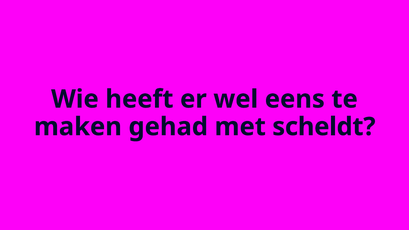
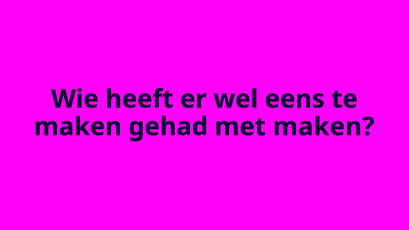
met scheldt: scheldt -> maken
